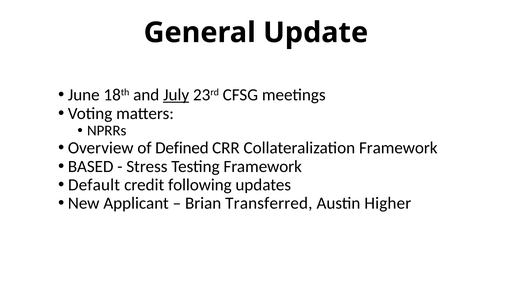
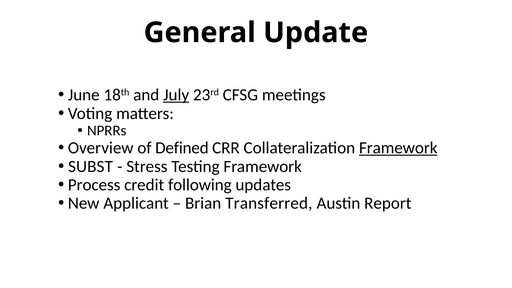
Framework at (398, 148) underline: none -> present
BASED: BASED -> SUBST
Default: Default -> Process
Higher: Higher -> Report
